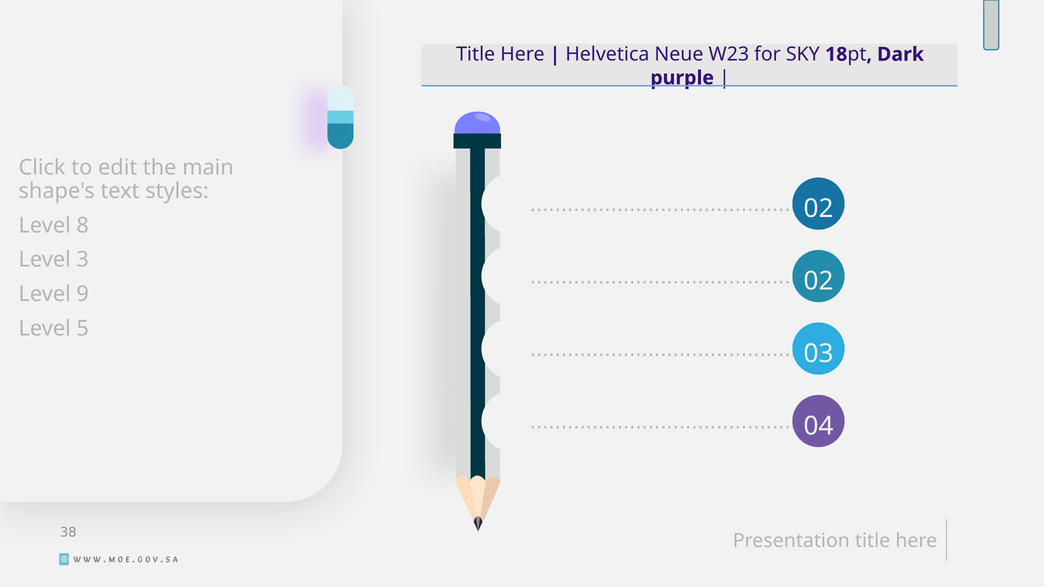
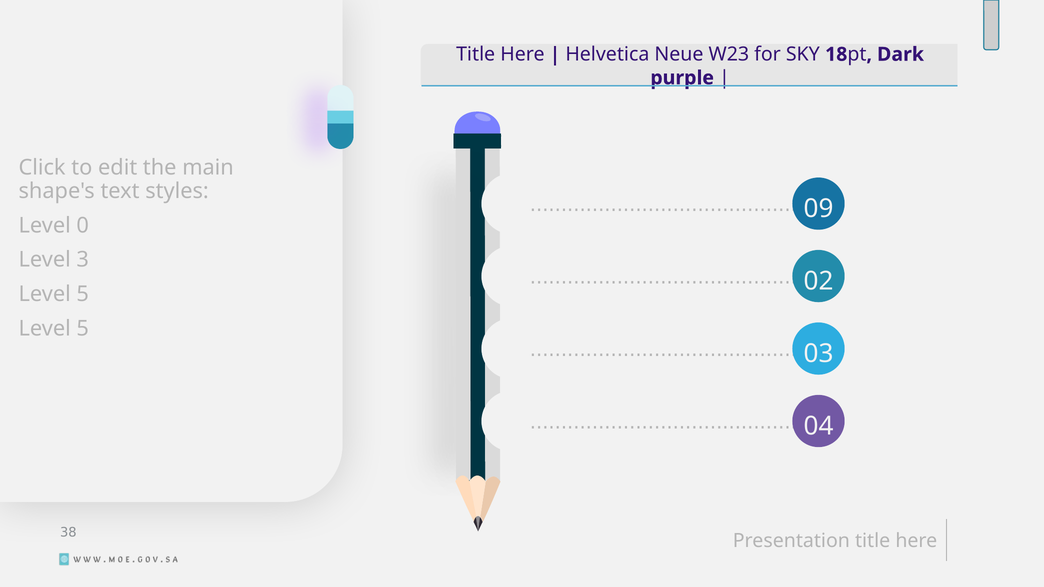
02 at (819, 209): 02 -> 09
8: 8 -> 0
9 at (83, 294): 9 -> 5
